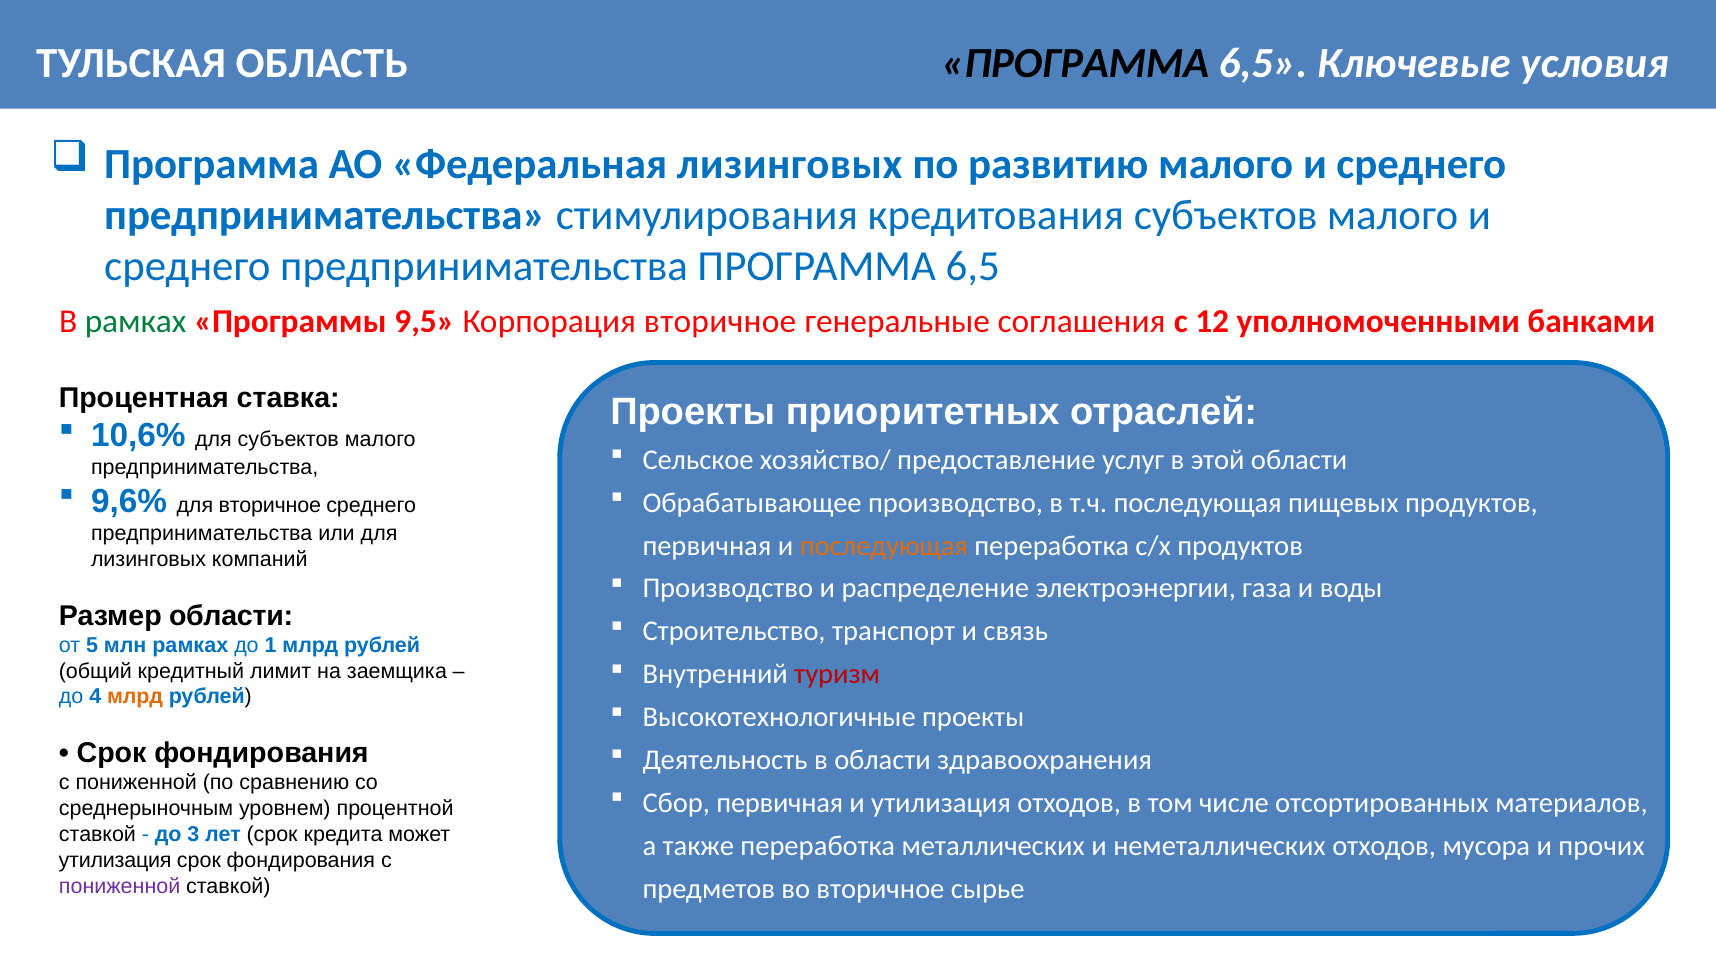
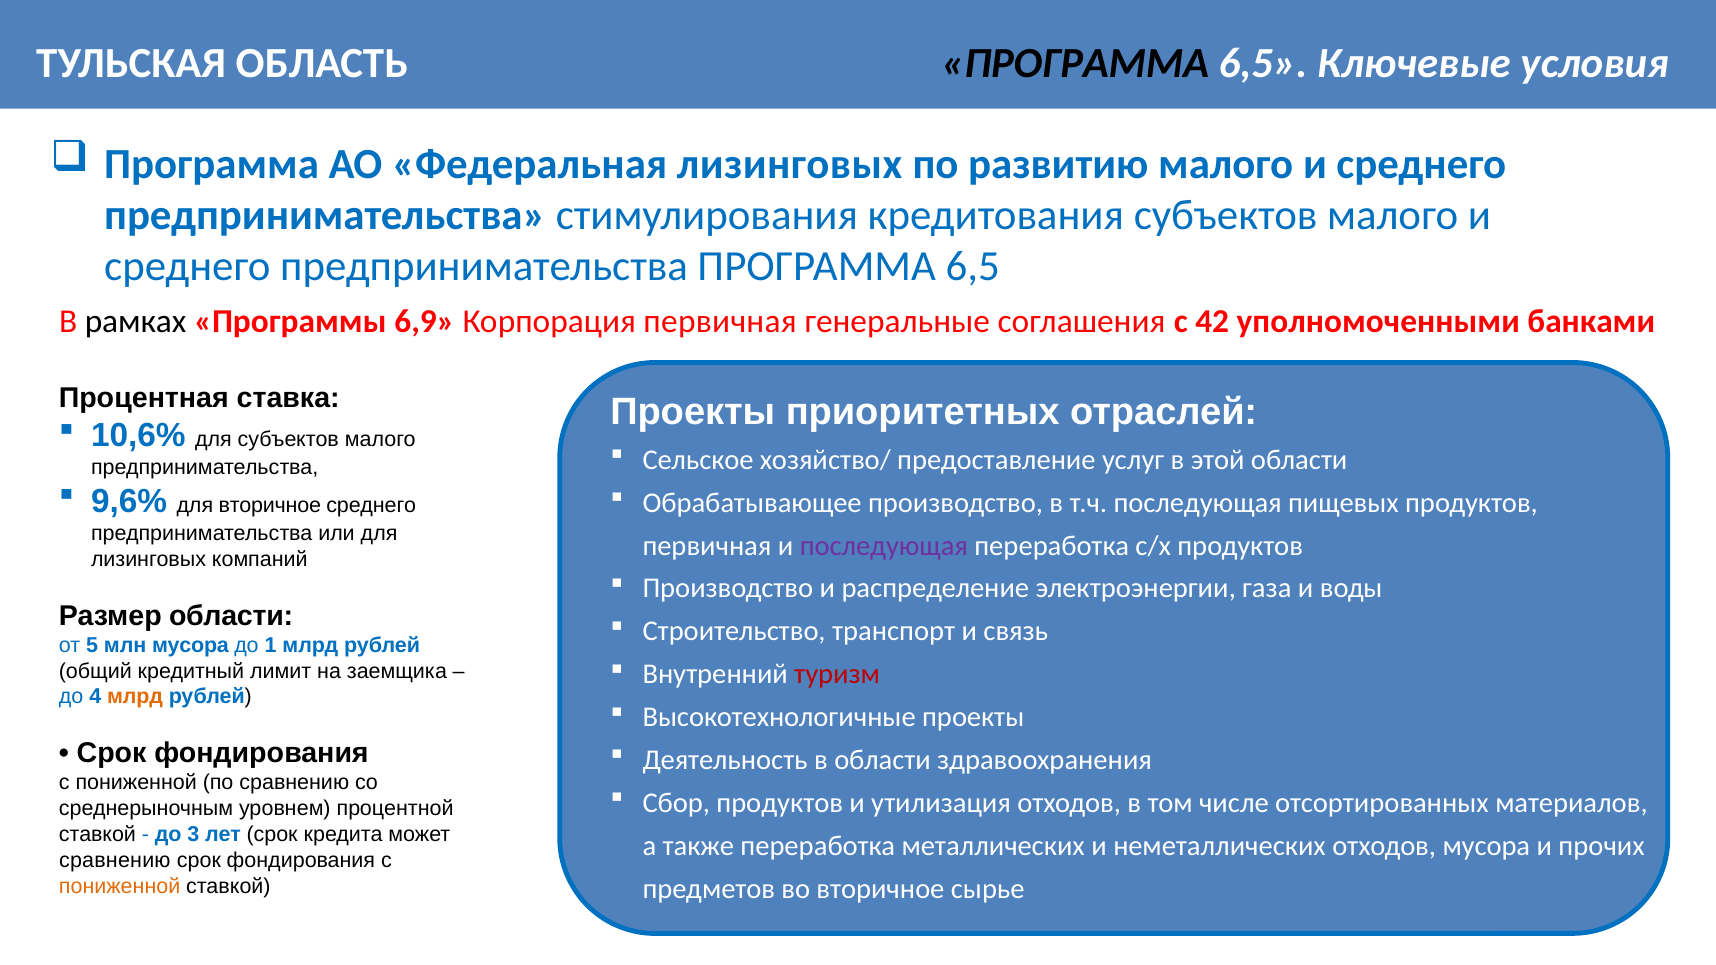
рамках at (136, 322) colour: green -> black
9,5: 9,5 -> 6,9
Корпорация вторичное: вторичное -> первичная
12: 12 -> 42
последующая at (884, 546) colour: orange -> purple
млн рамках: рамках -> мусора
Сбор первичная: первичная -> продуктов
утилизация at (115, 860): утилизация -> сравнению
пониженной at (120, 886) colour: purple -> orange
